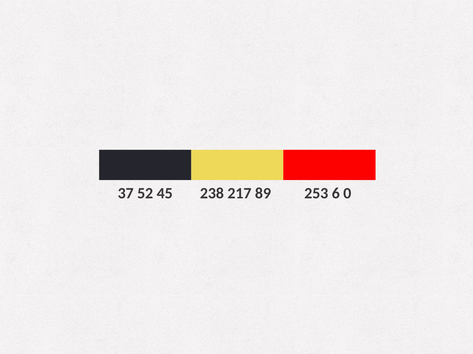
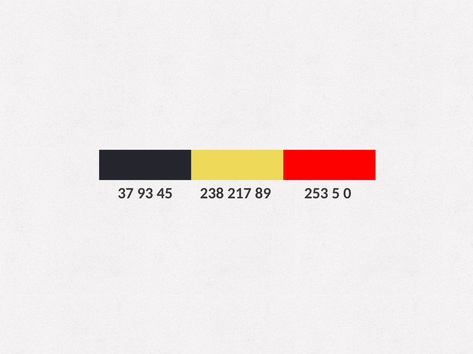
52: 52 -> 93
6: 6 -> 5
